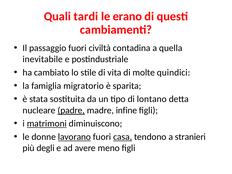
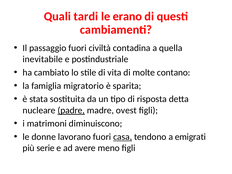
quindici: quindici -> contano
lontano: lontano -> risposta
infine: infine -> ovest
matrimoni underline: present -> none
lavorano underline: present -> none
stranieri: stranieri -> emigrati
degli: degli -> serie
